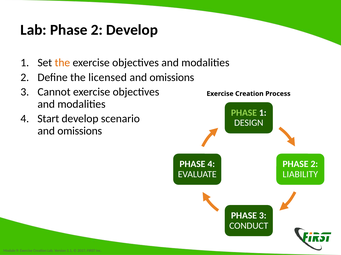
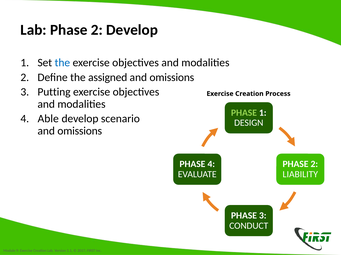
the at (62, 63) colour: orange -> blue
licensed: licensed -> assigned
Cannot: Cannot -> Putting
Start: Start -> Able
